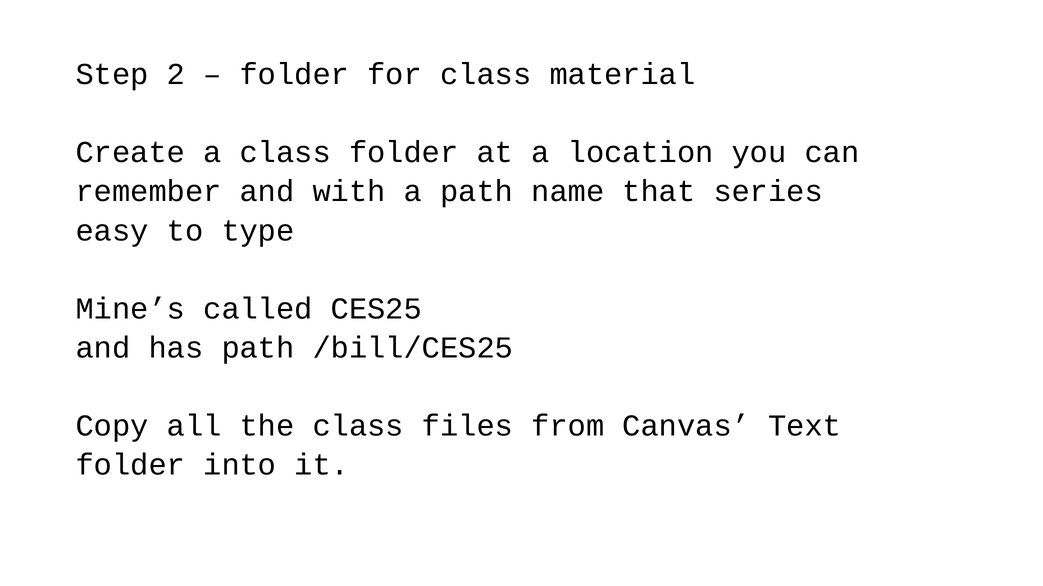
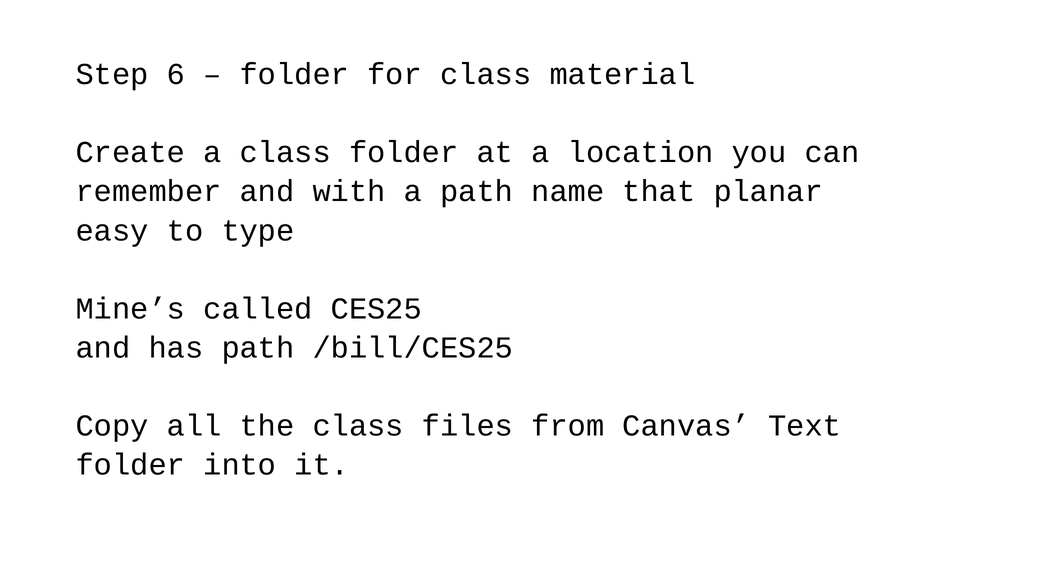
2: 2 -> 6
series: series -> planar
